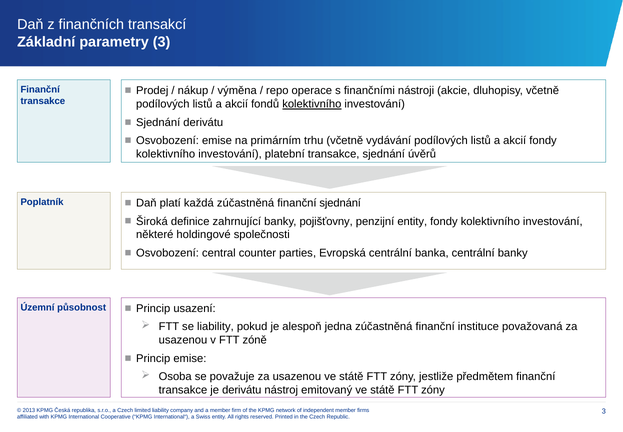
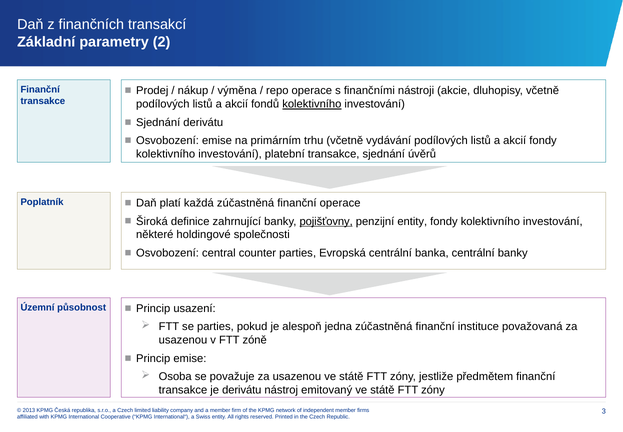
parametry 3: 3 -> 2
finanční sjednání: sjednání -> operace
pojišťovny underline: none -> present
se liability: liability -> parties
